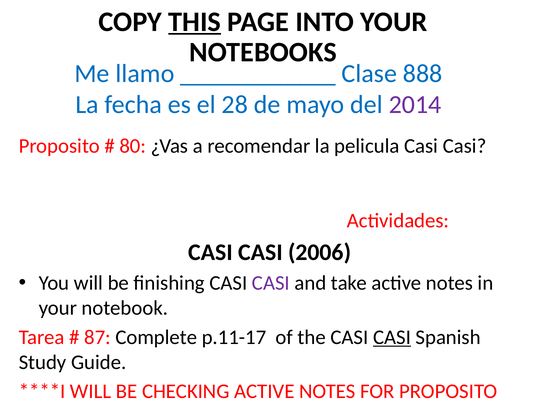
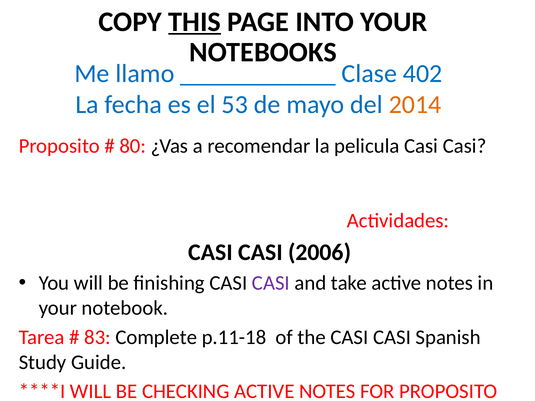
888: 888 -> 402
28: 28 -> 53
2014 colour: purple -> orange
87: 87 -> 83
p.11-17: p.11-17 -> p.11-18
CASI at (392, 337) underline: present -> none
